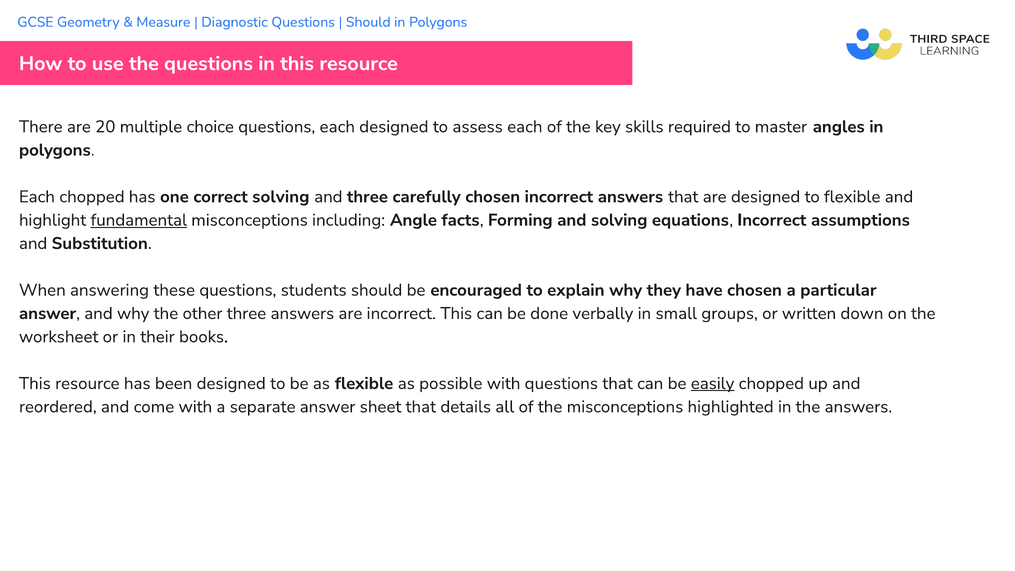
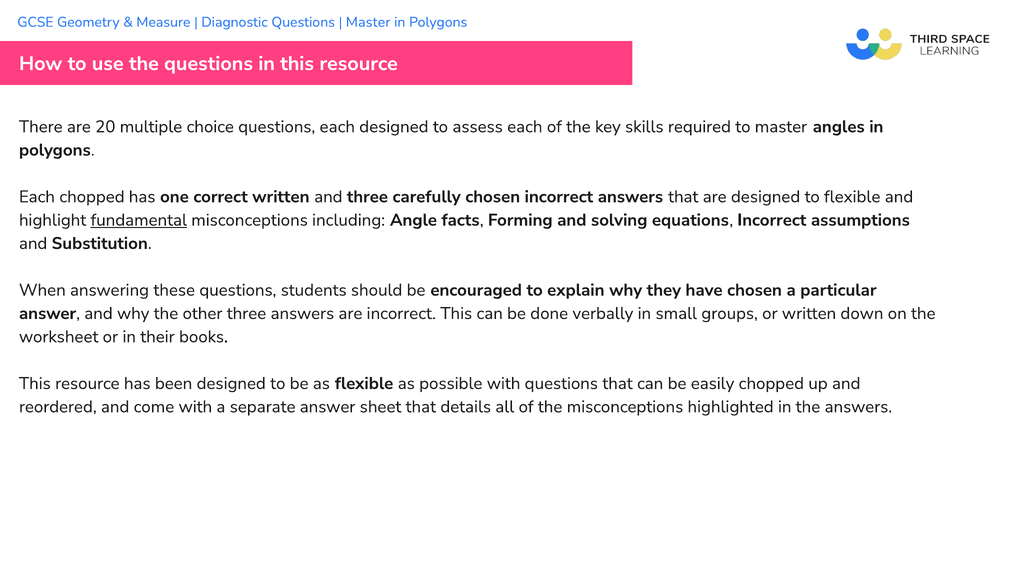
Should at (368, 22): Should -> Master
correct solving: solving -> written
easily underline: present -> none
